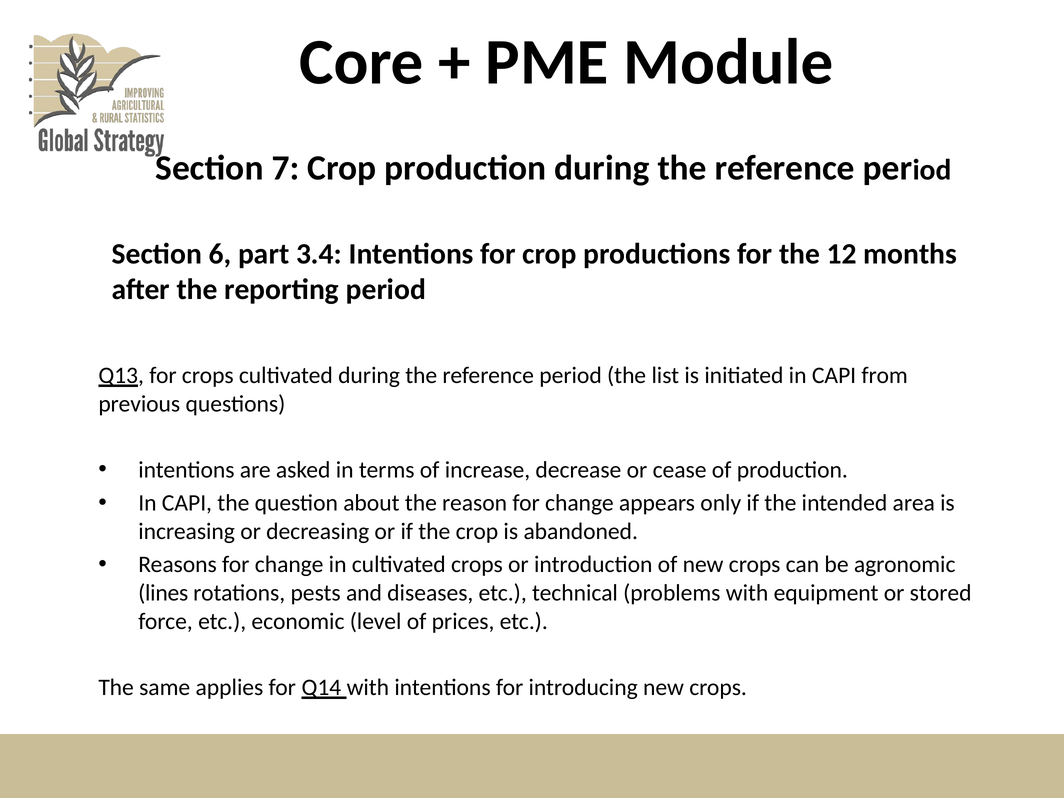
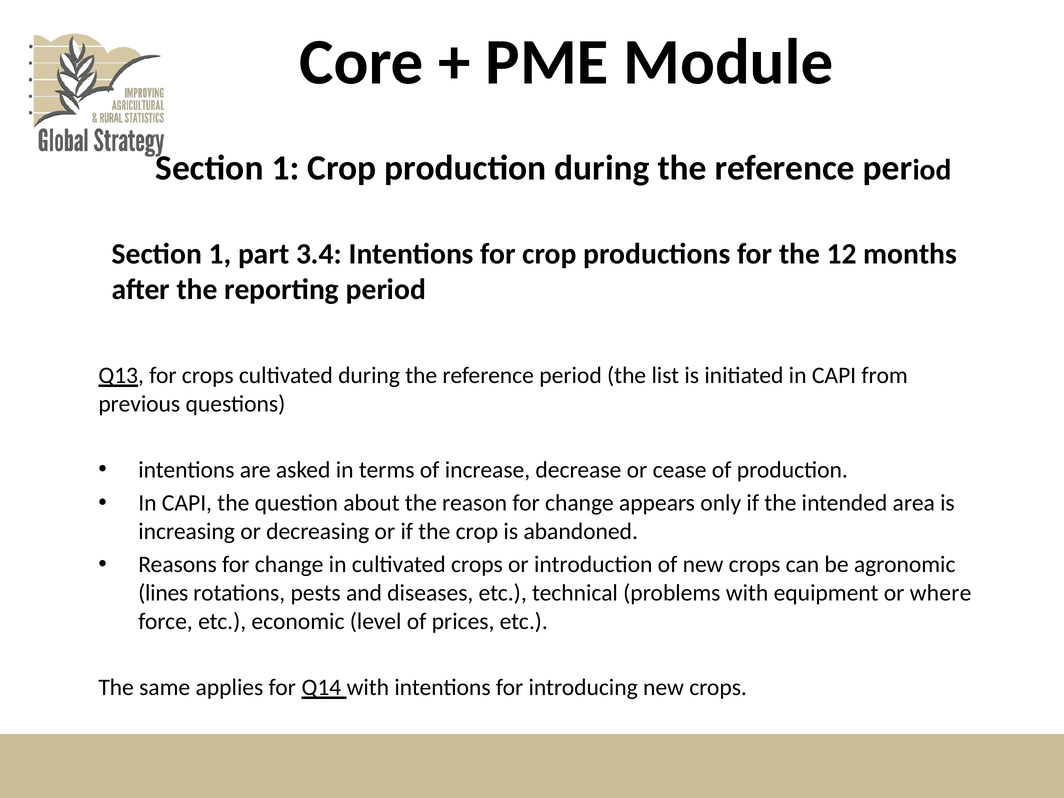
7 at (285, 168): 7 -> 1
6 at (220, 254): 6 -> 1
stored: stored -> where
